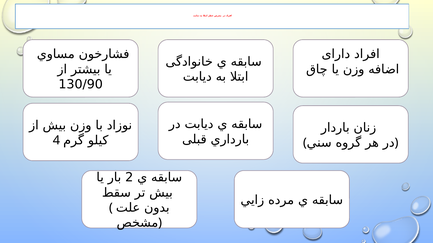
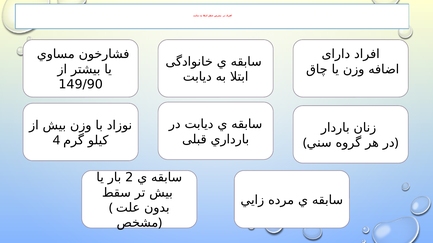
130/90: 130/90 -> 149/90
